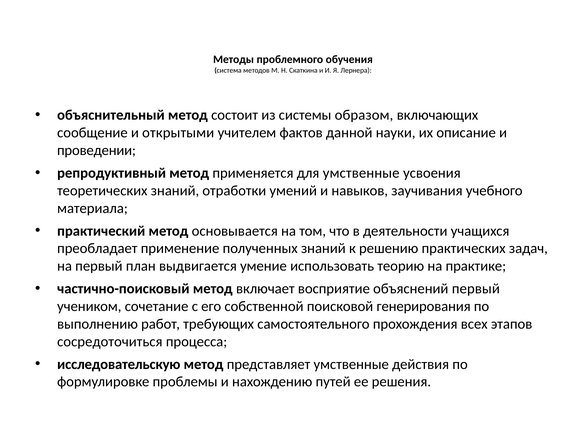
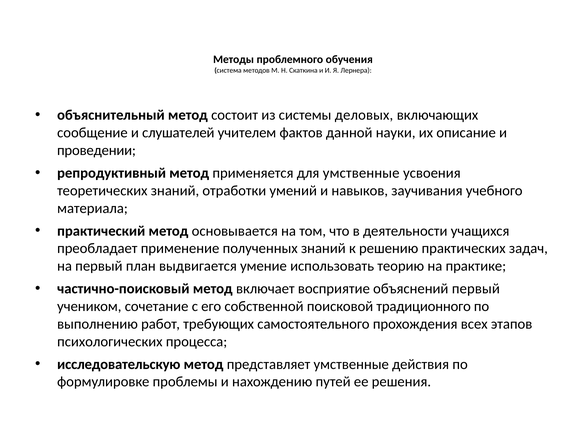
образом: образом -> деловых
открытыми: открытыми -> слушателей
генерирования: генерирования -> традиционного
сосредоточиться: сосредоточиться -> психологических
